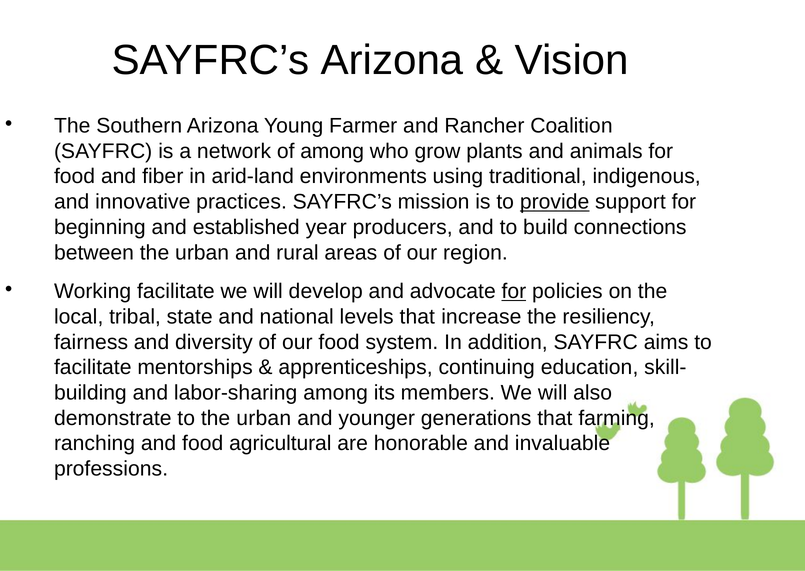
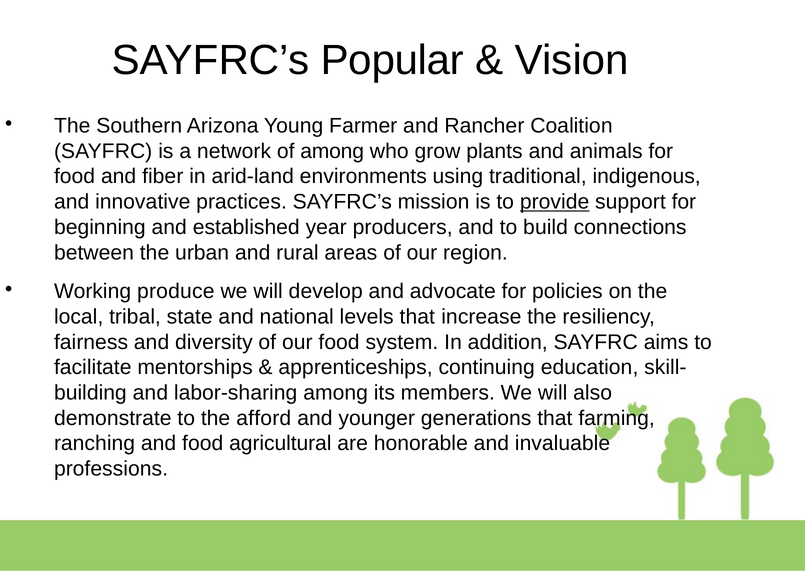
SAYFRC’s Arizona: Arizona -> Popular
Working facilitate: facilitate -> produce
for at (514, 292) underline: present -> none
to the urban: urban -> afford
